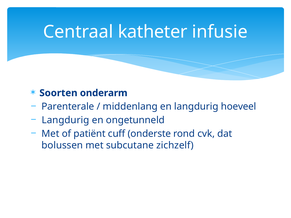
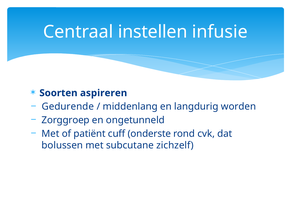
katheter: katheter -> instellen
onderarm: onderarm -> aspireren
Parenterale: Parenterale -> Gedurende
hoeveel: hoeveel -> worden
Langdurig at (65, 120): Langdurig -> Zorggroep
